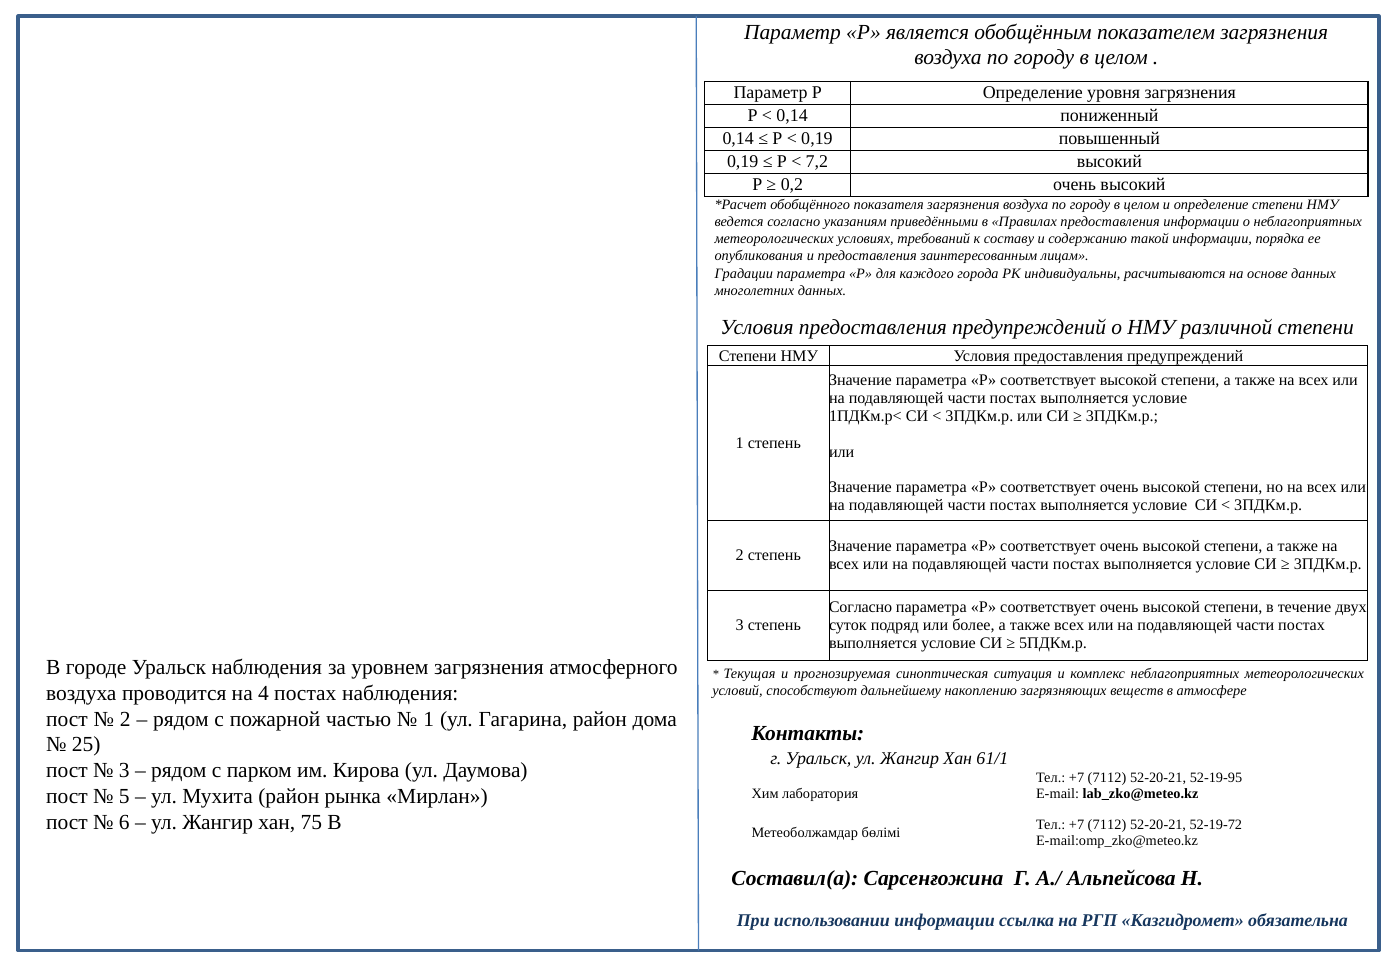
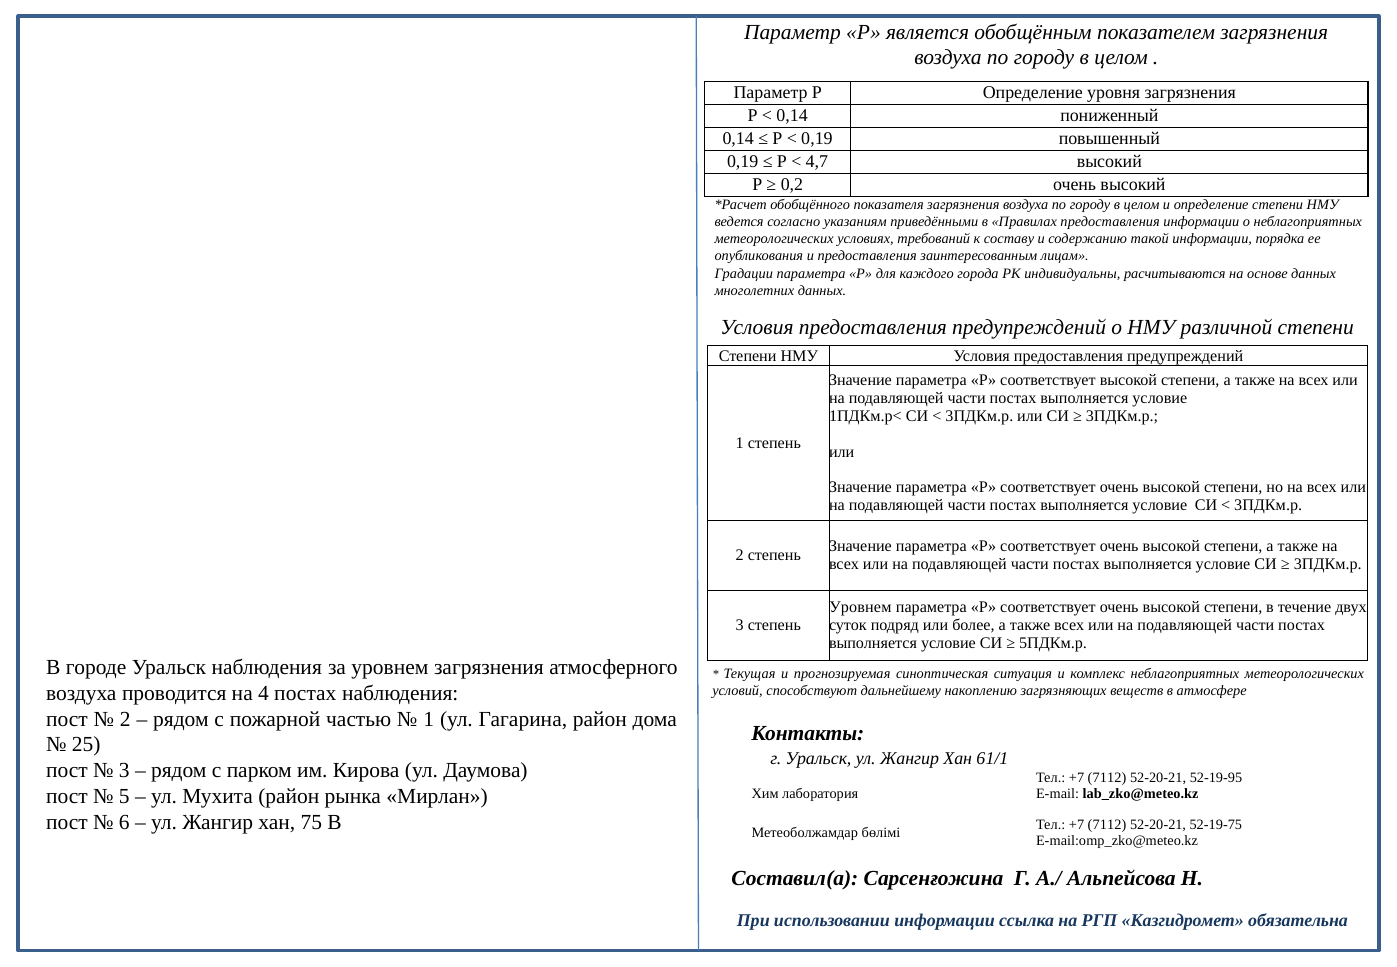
7,2: 7,2 -> 4,7
Согласно at (861, 608): Согласно -> Уровнем
52-19-72: 52-19-72 -> 52-19-75
